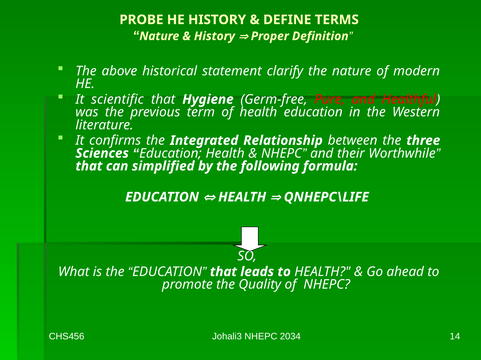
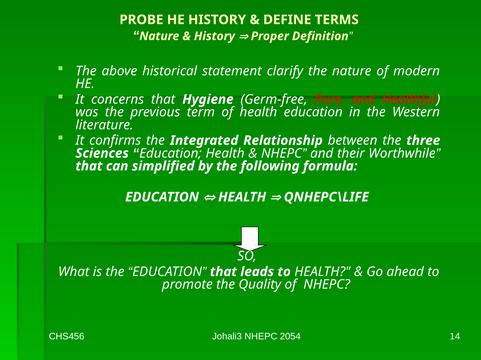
scientific: scientific -> concerns
2034: 2034 -> 2054
